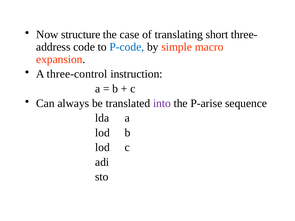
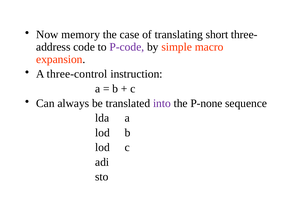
structure: structure -> memory
P-code colour: blue -> purple
P-arise: P-arise -> P-none
